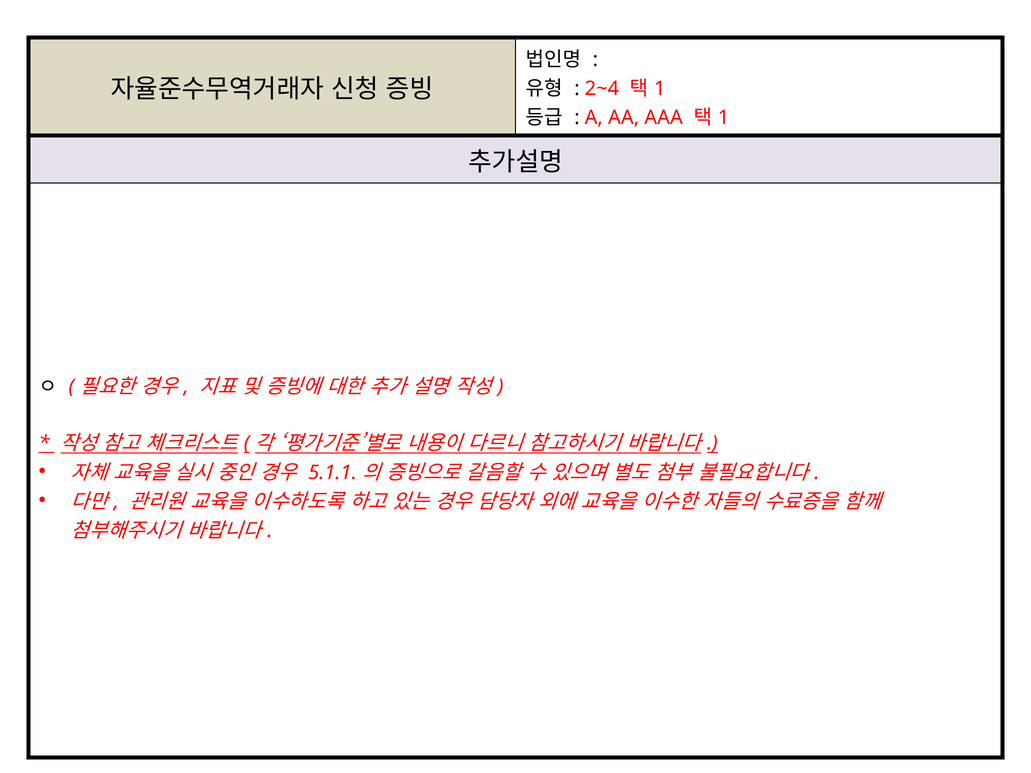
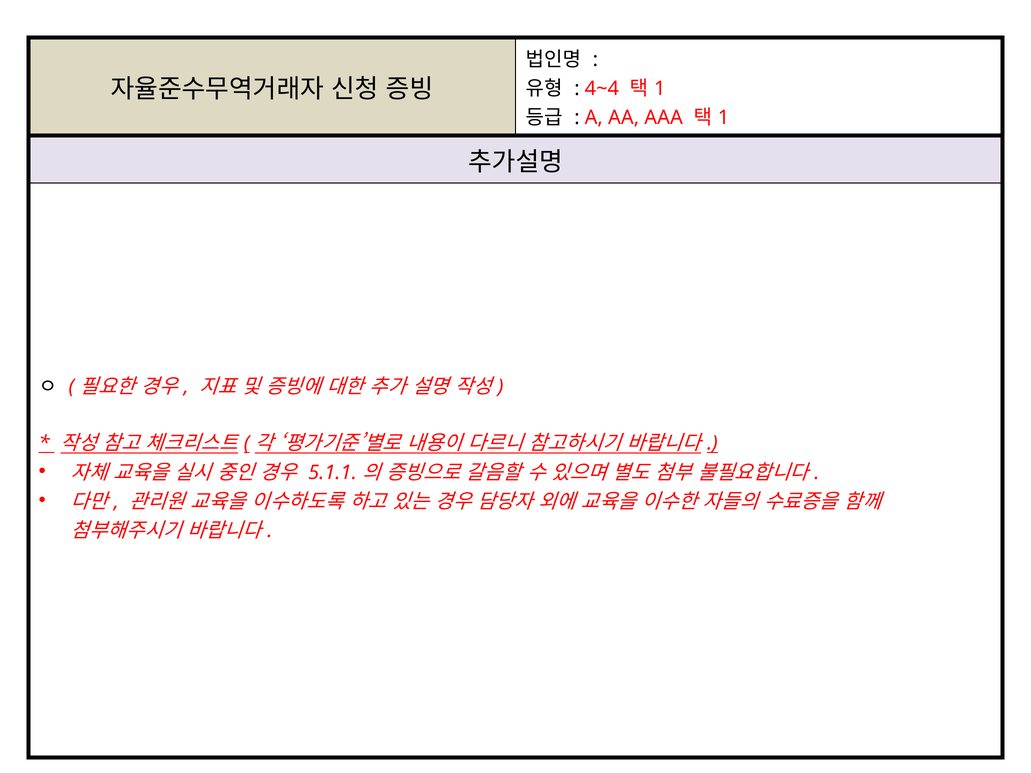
2~4: 2~4 -> 4~4
